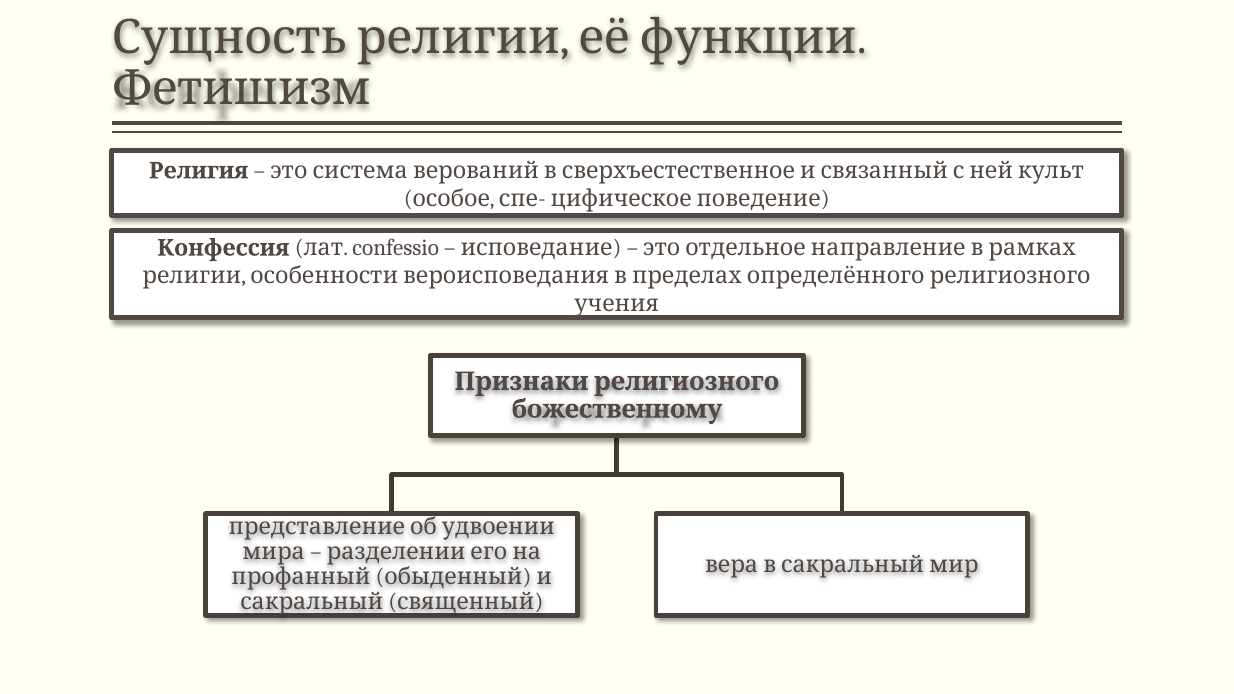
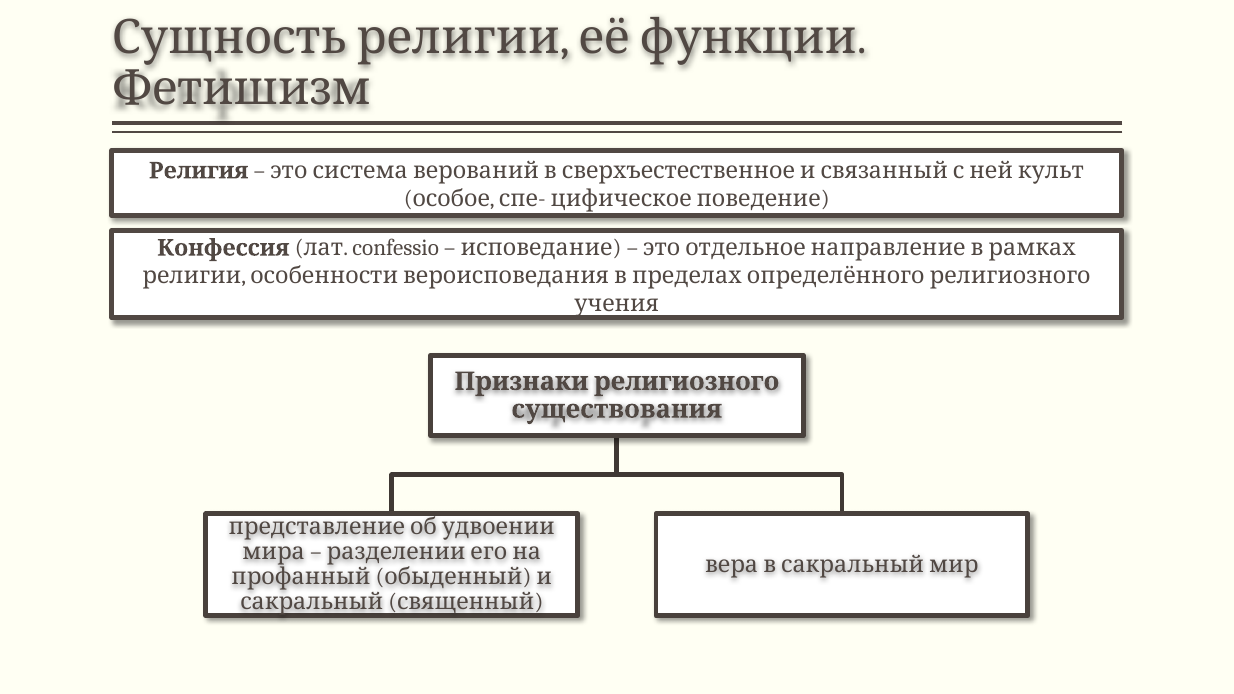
божественному: божественному -> существования
